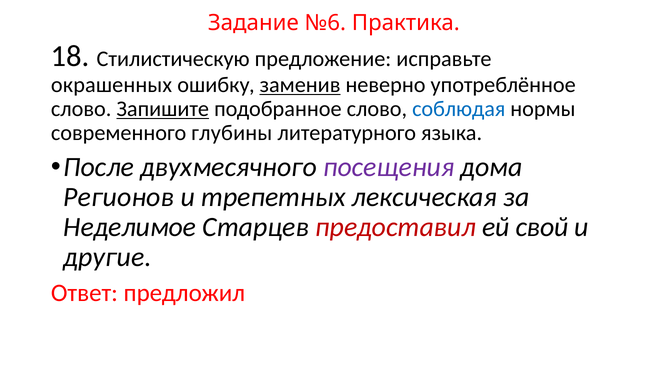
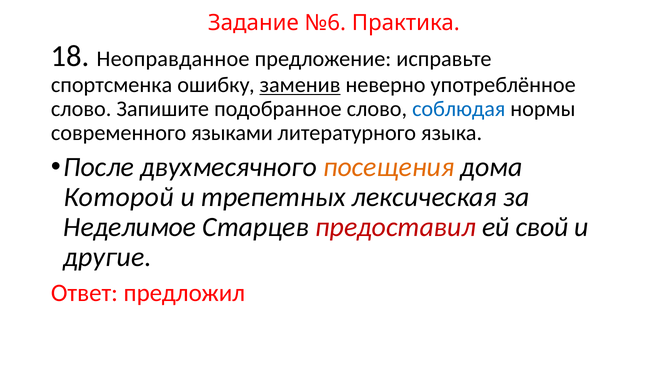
Стилистическую: Стилистическую -> Неоправданное
окрашенных: окрашенных -> спортсменка
Запишите underline: present -> none
глубины: глубины -> языками
посещения colour: purple -> orange
Регионов: Регионов -> Которой
